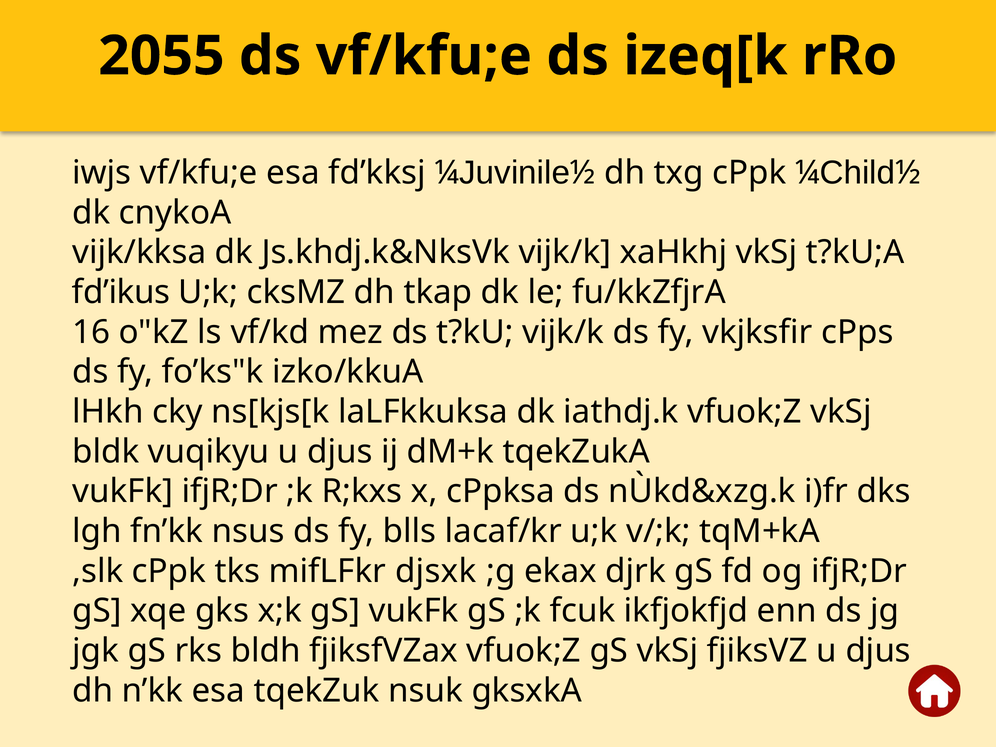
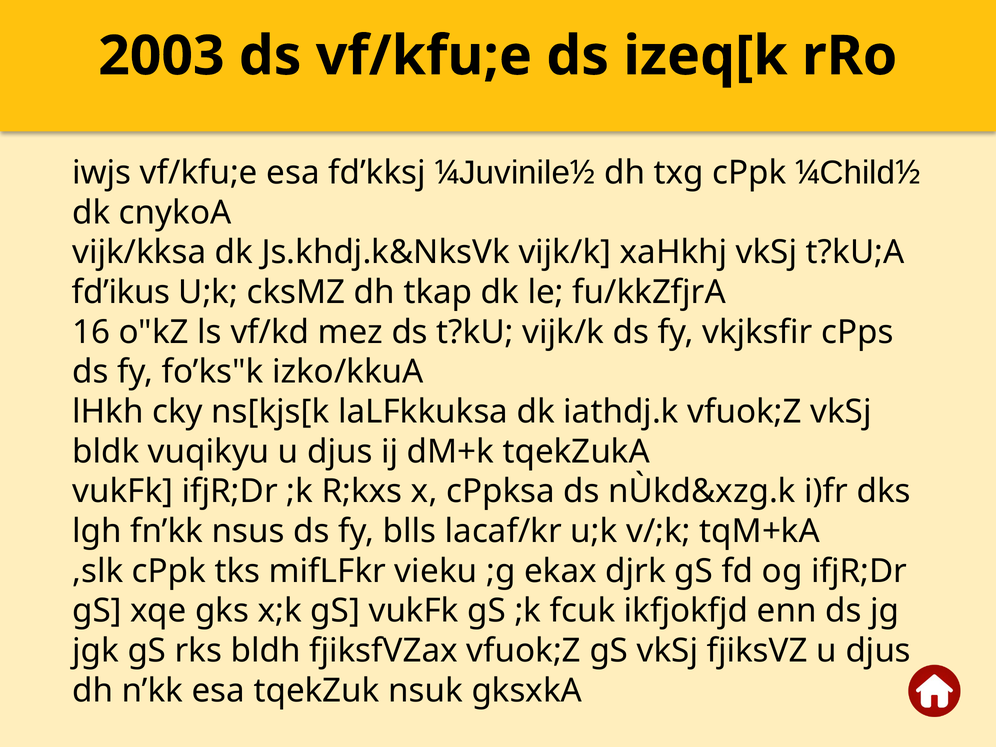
2055: 2055 -> 2003
djsxk: djsxk -> vieku
